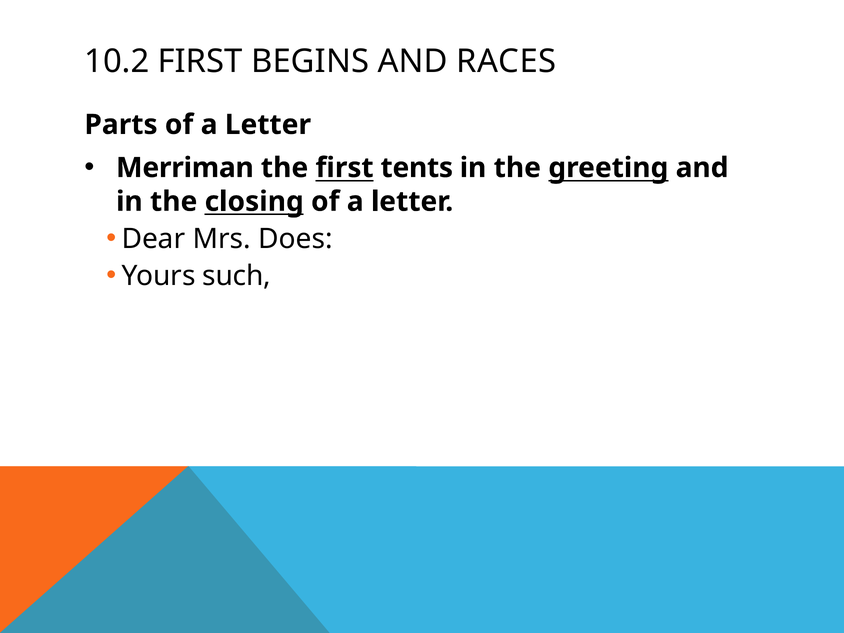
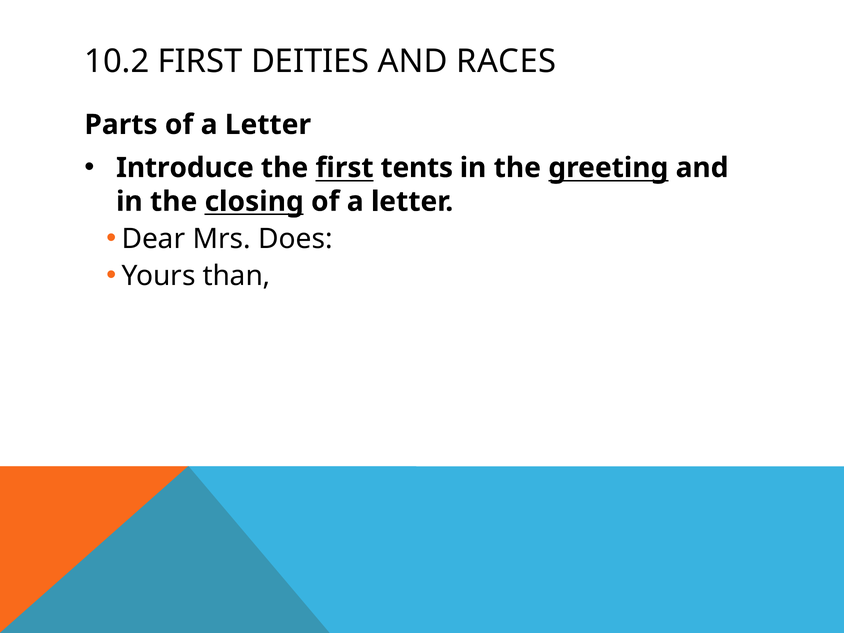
BEGINS: BEGINS -> DEITIES
Merriman: Merriman -> Introduce
such: such -> than
